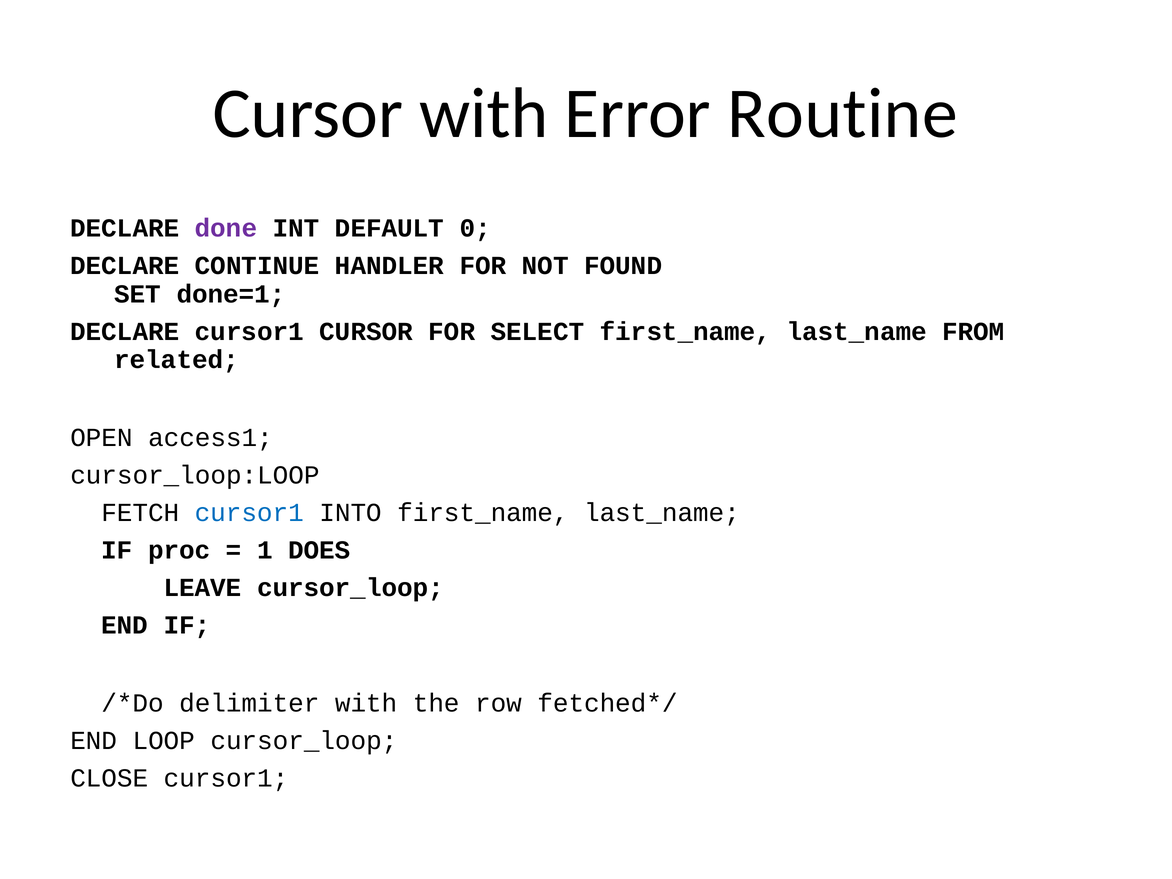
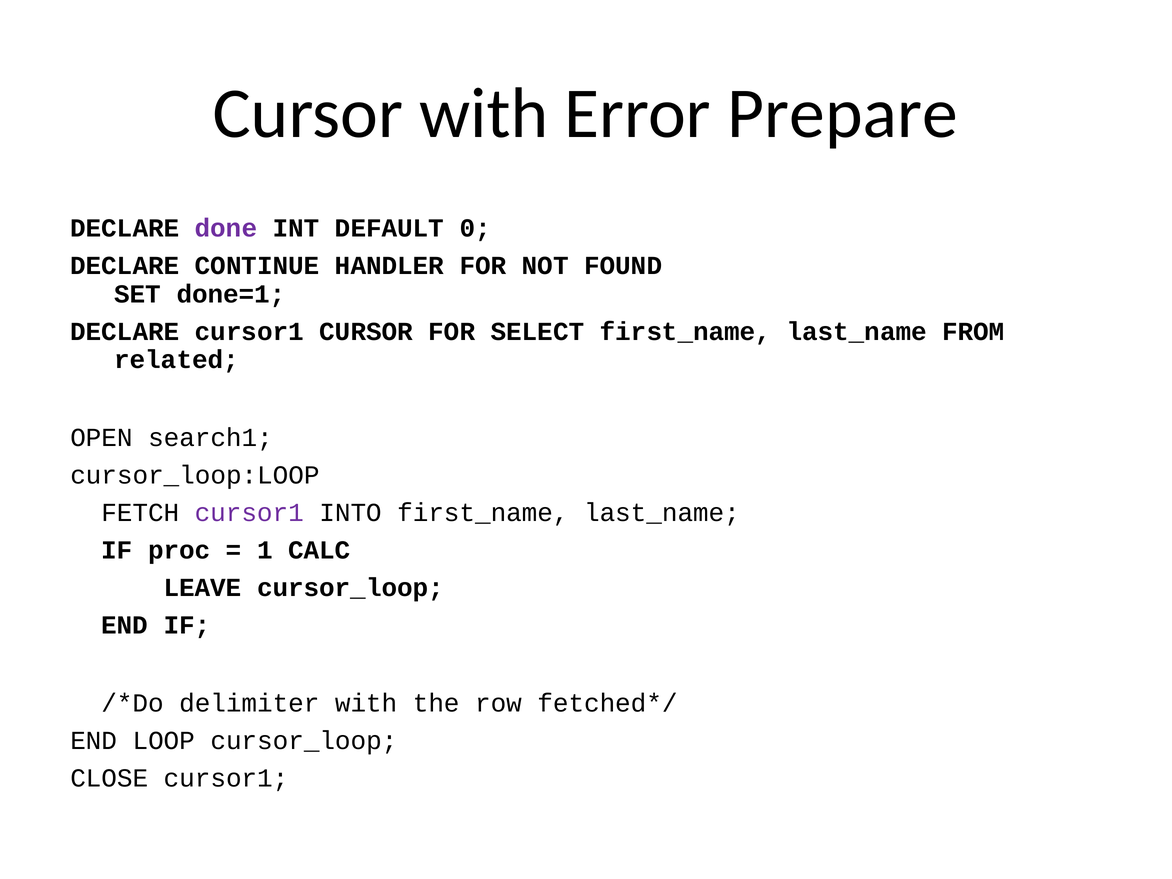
Routine: Routine -> Prepare
access1: access1 -> search1
cursor1 at (249, 513) colour: blue -> purple
DOES: DOES -> CALC
